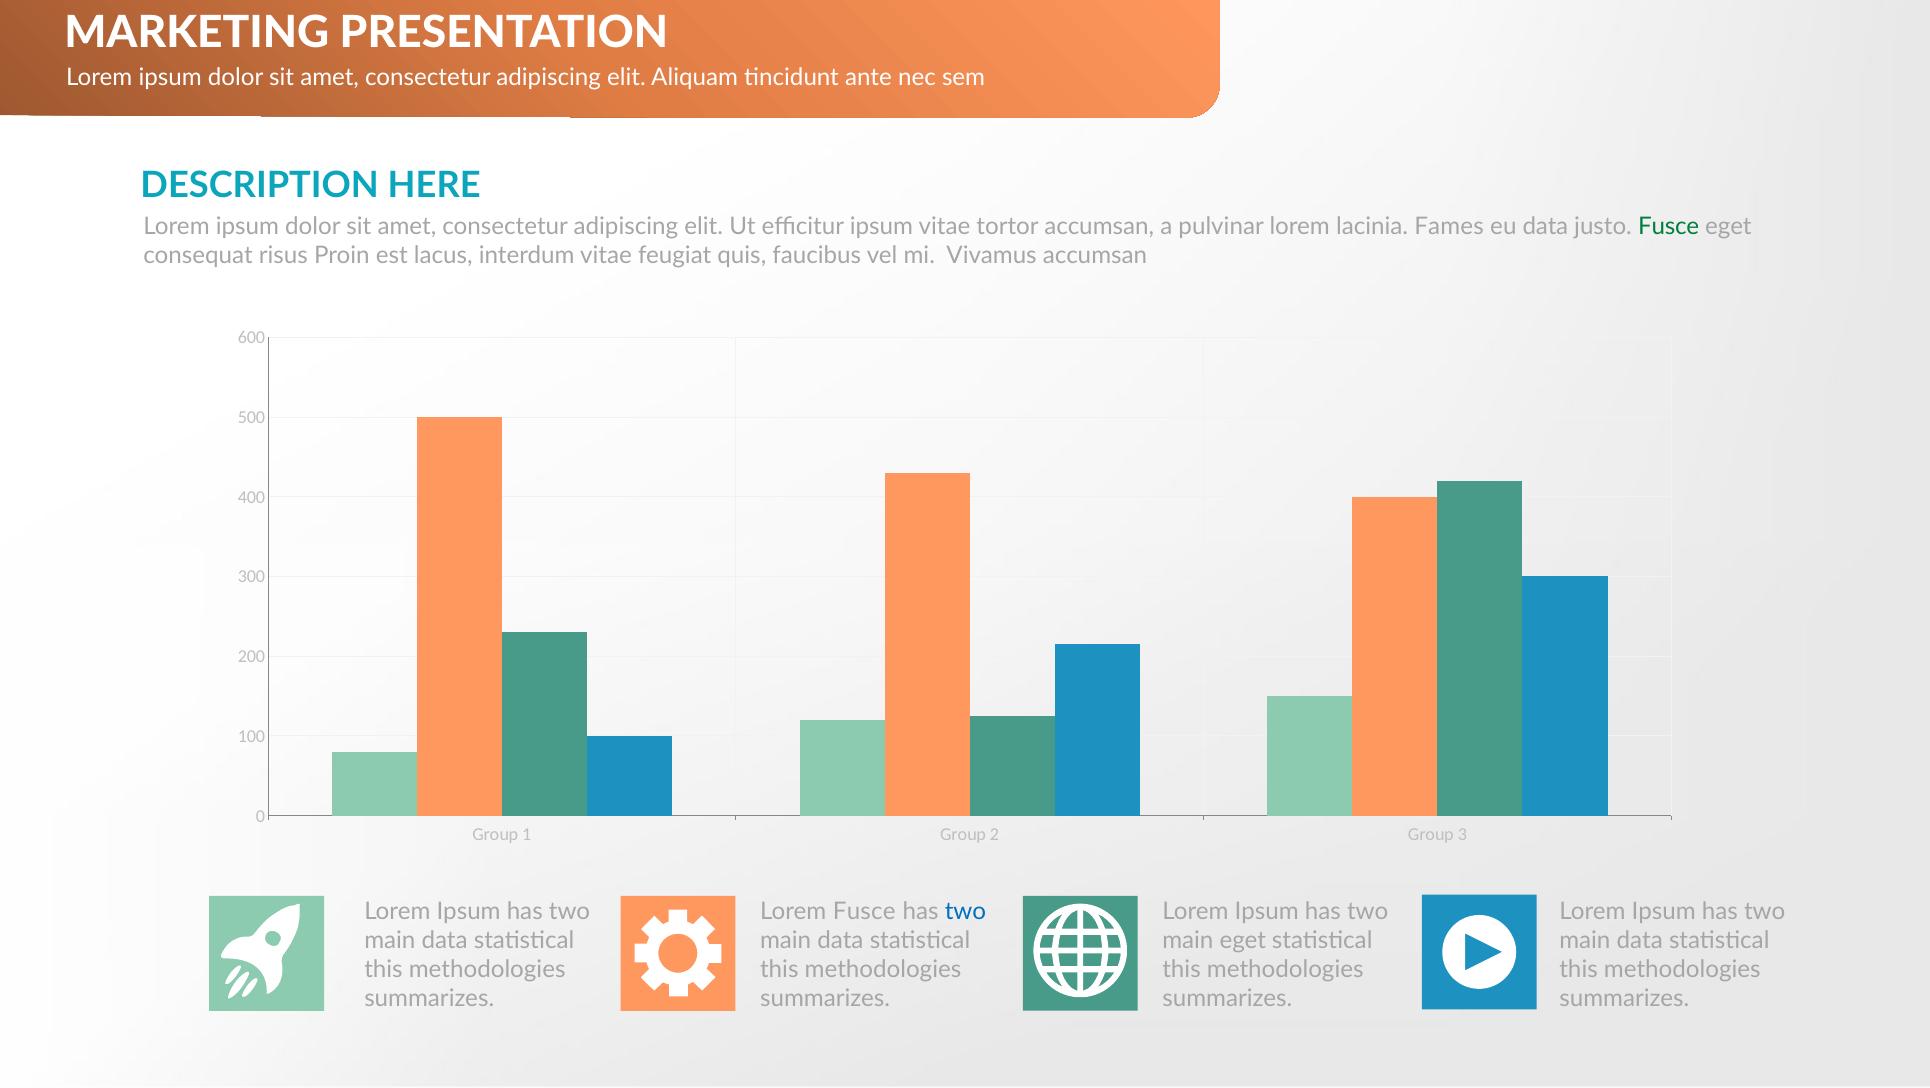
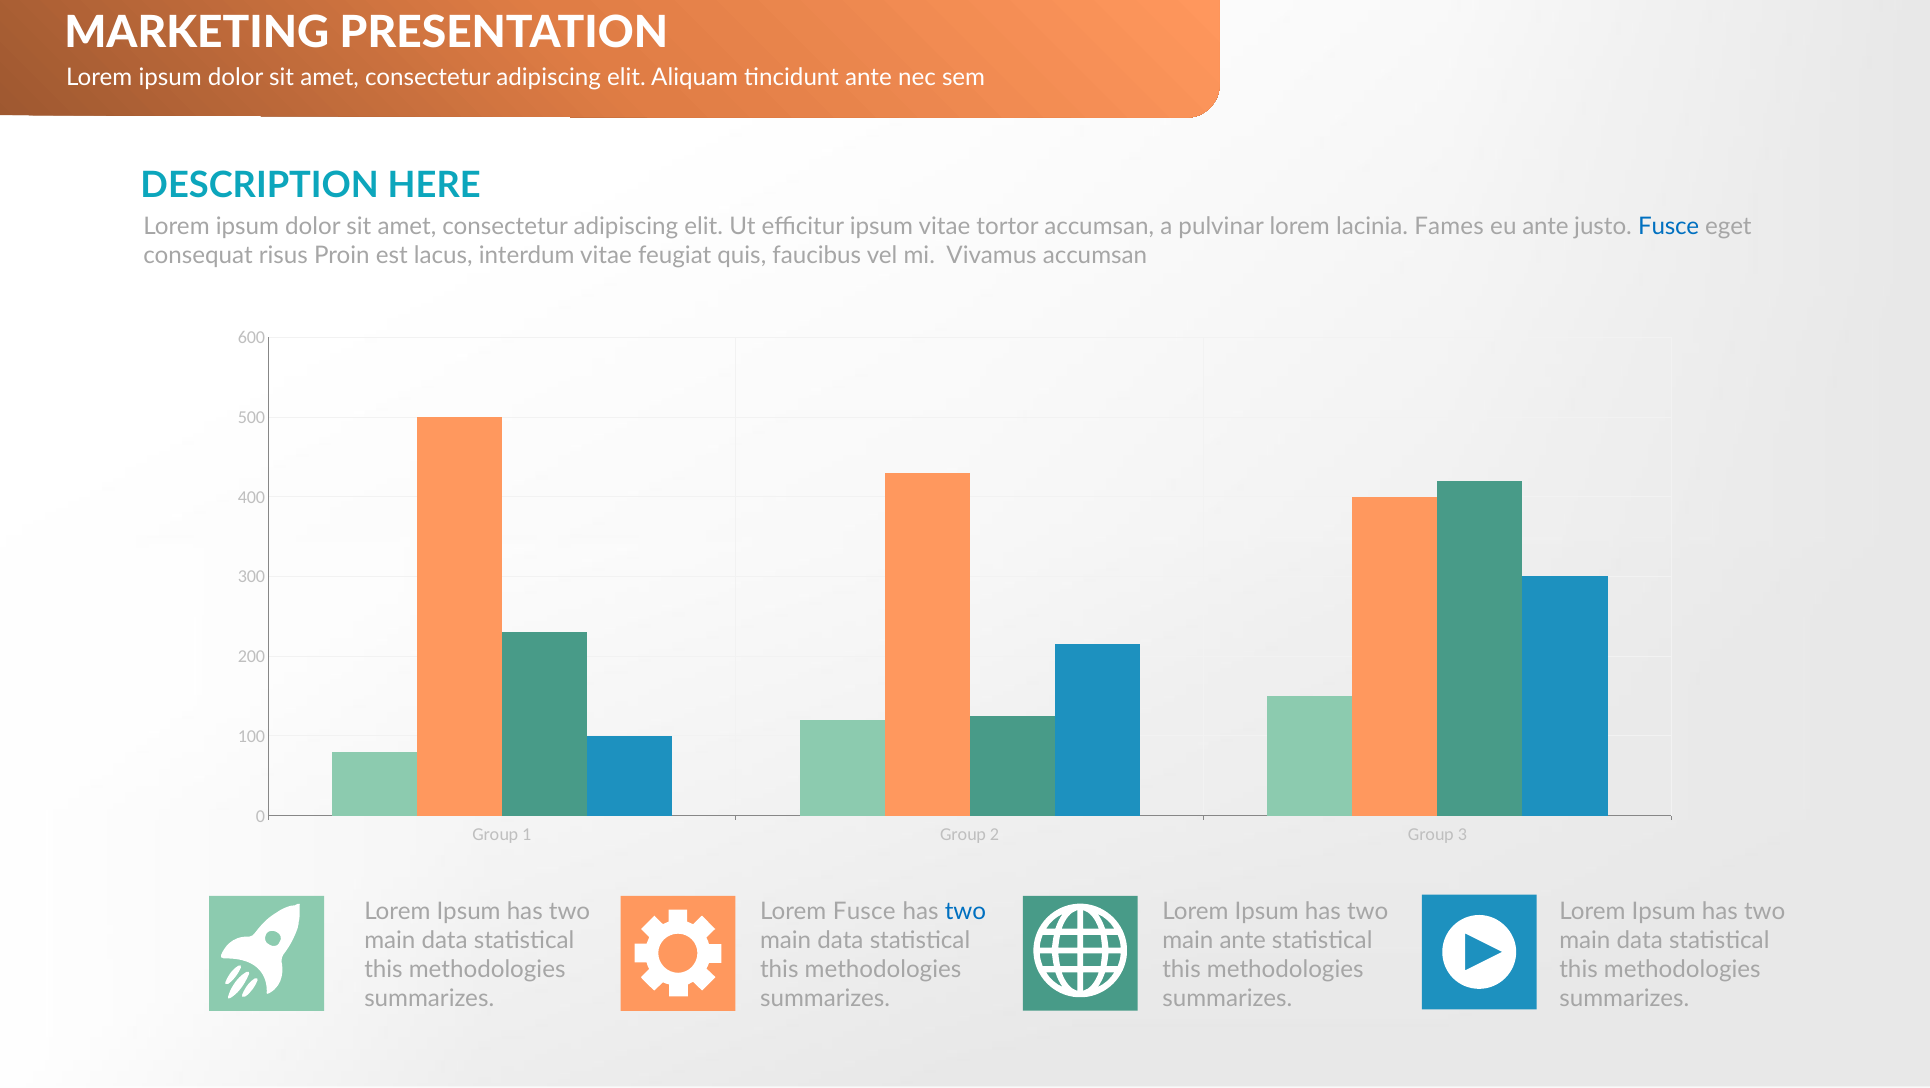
eu data: data -> ante
Fusce at (1669, 227) colour: green -> blue
main eget: eget -> ante
